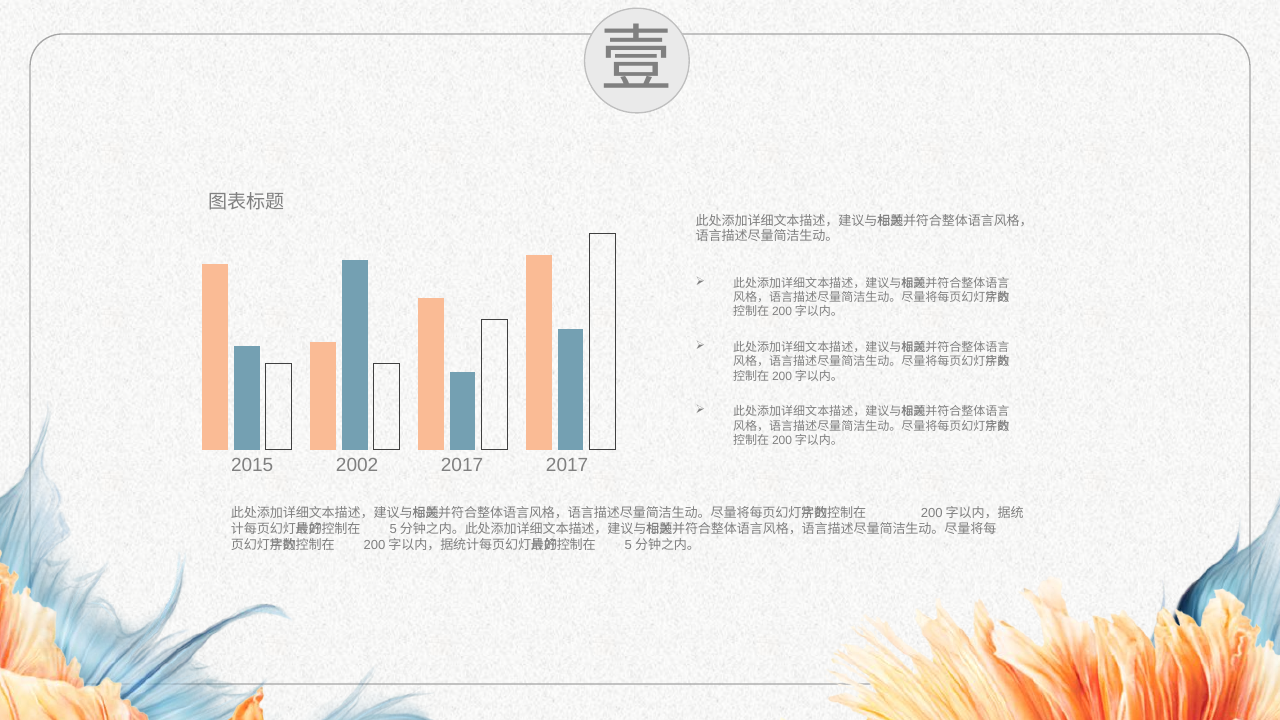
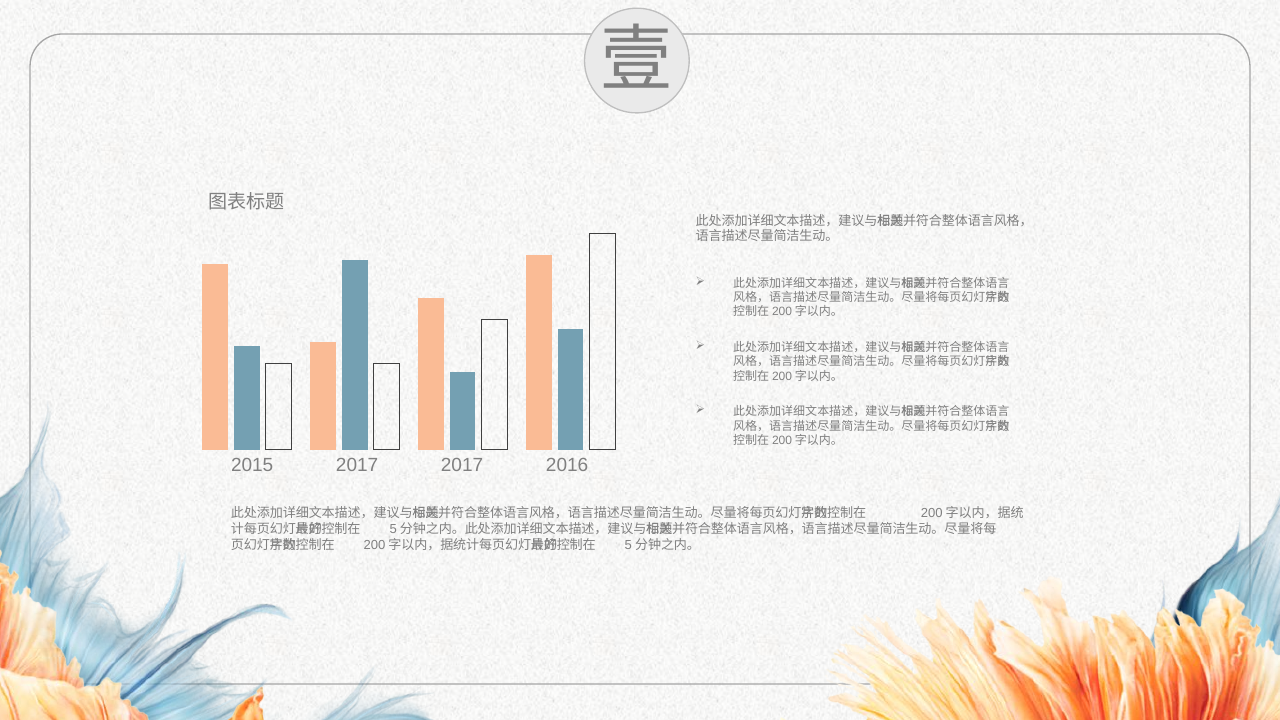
2015 2002: 2002 -> 2017
2017 2017: 2017 -> 2016
